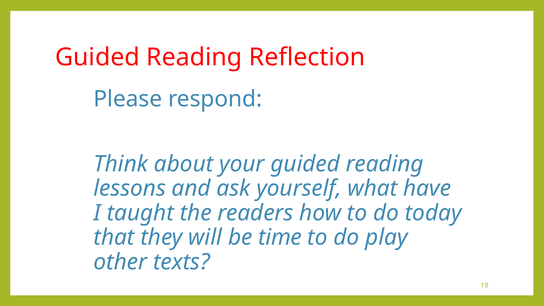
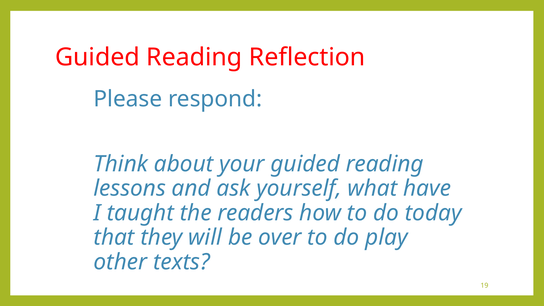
time: time -> over
